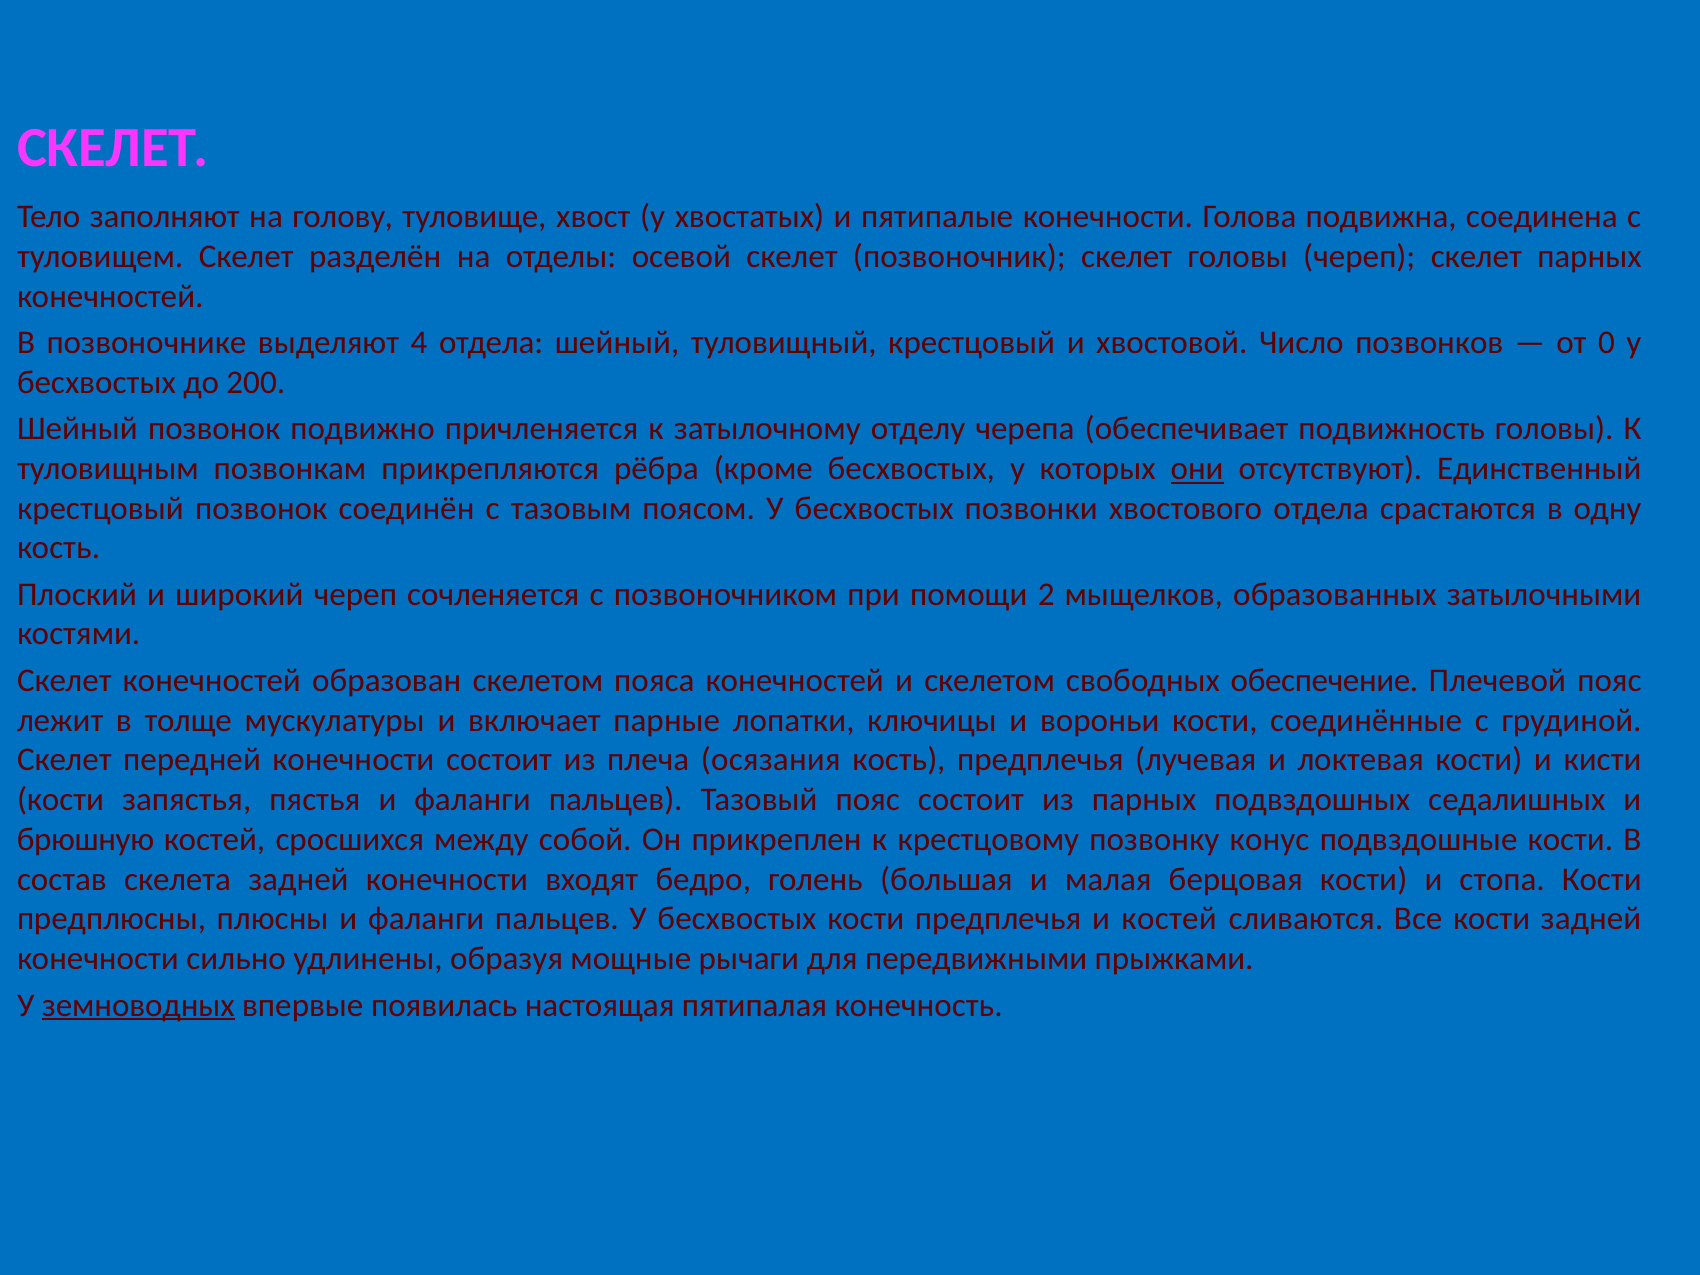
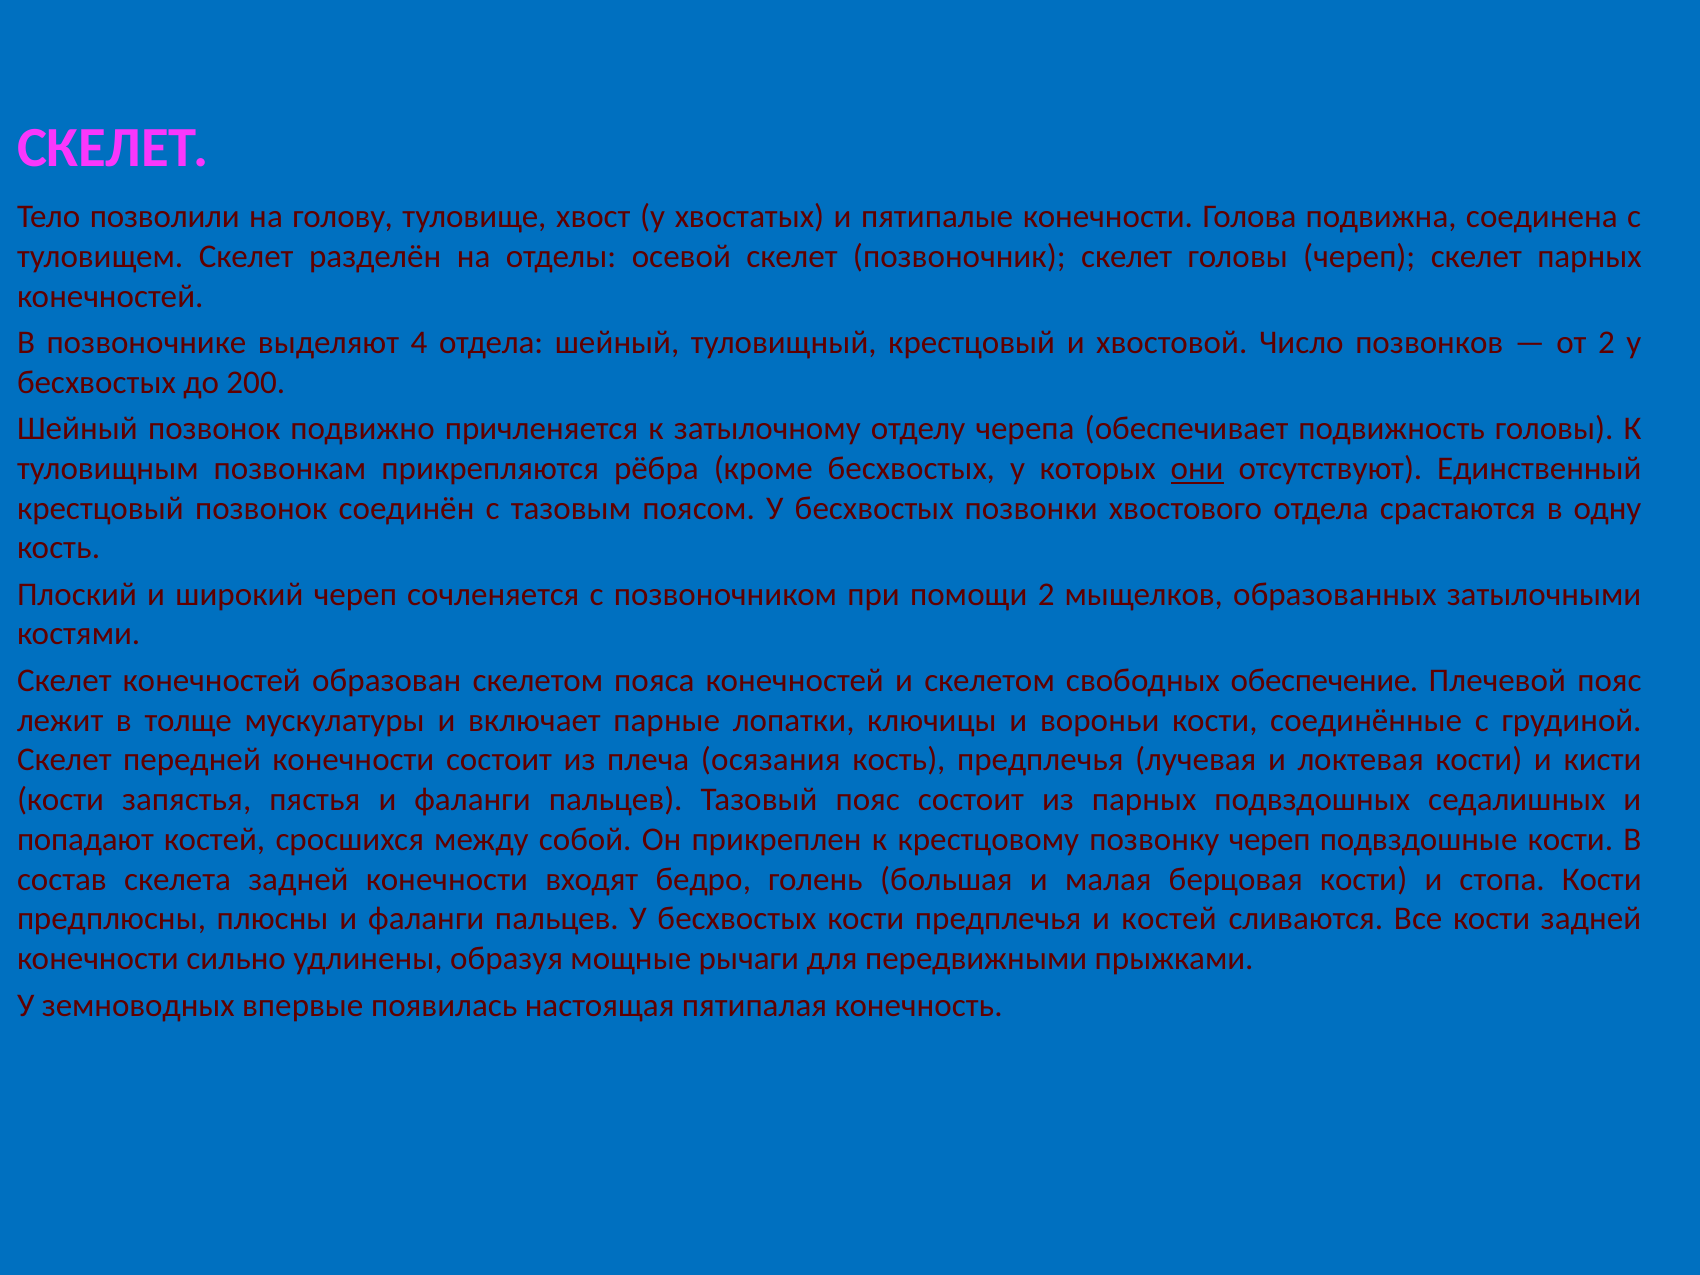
заполняют: заполняют -> позволили
от 0: 0 -> 2
брюшную: брюшную -> попадают
позвонку конус: конус -> череп
земноводных underline: present -> none
